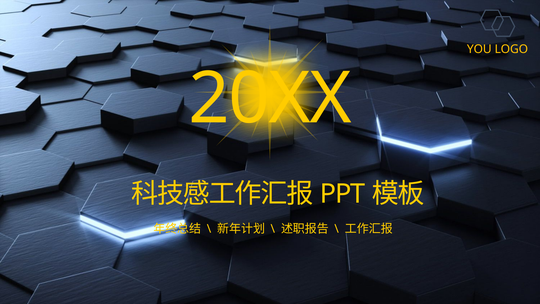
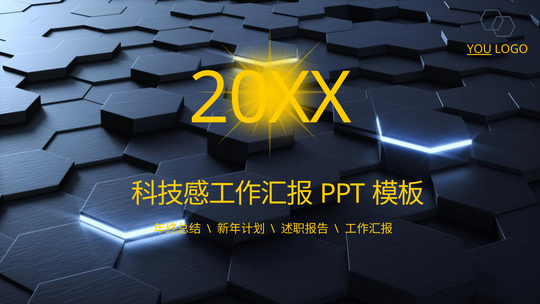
YOU underline: none -> present
